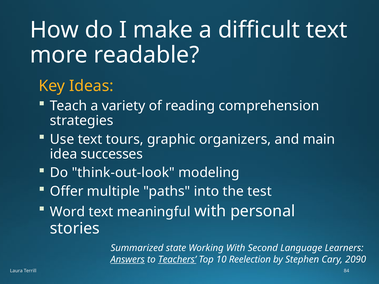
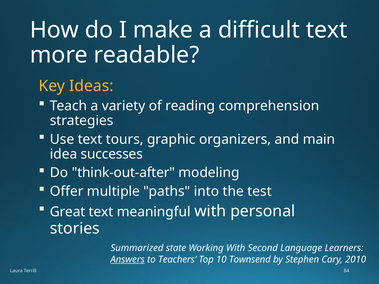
think-out-look: think-out-look -> think-out-after
Word: Word -> Great
Teachers underline: present -> none
Reelection: Reelection -> Townsend
2090: 2090 -> 2010
